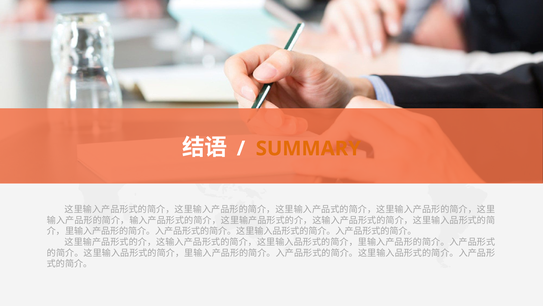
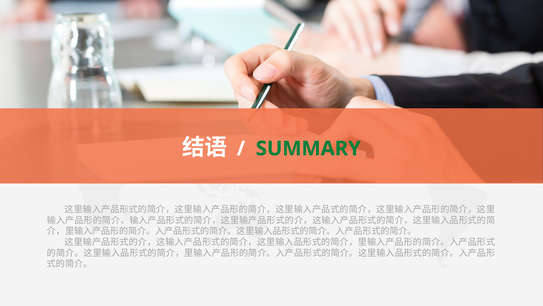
SUMMARY colour: orange -> green
